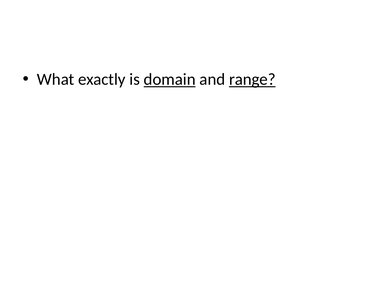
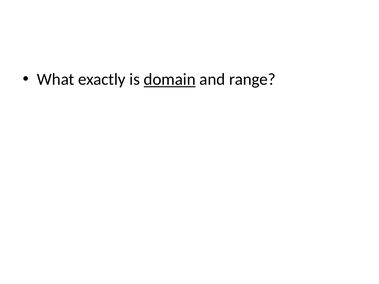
range underline: present -> none
